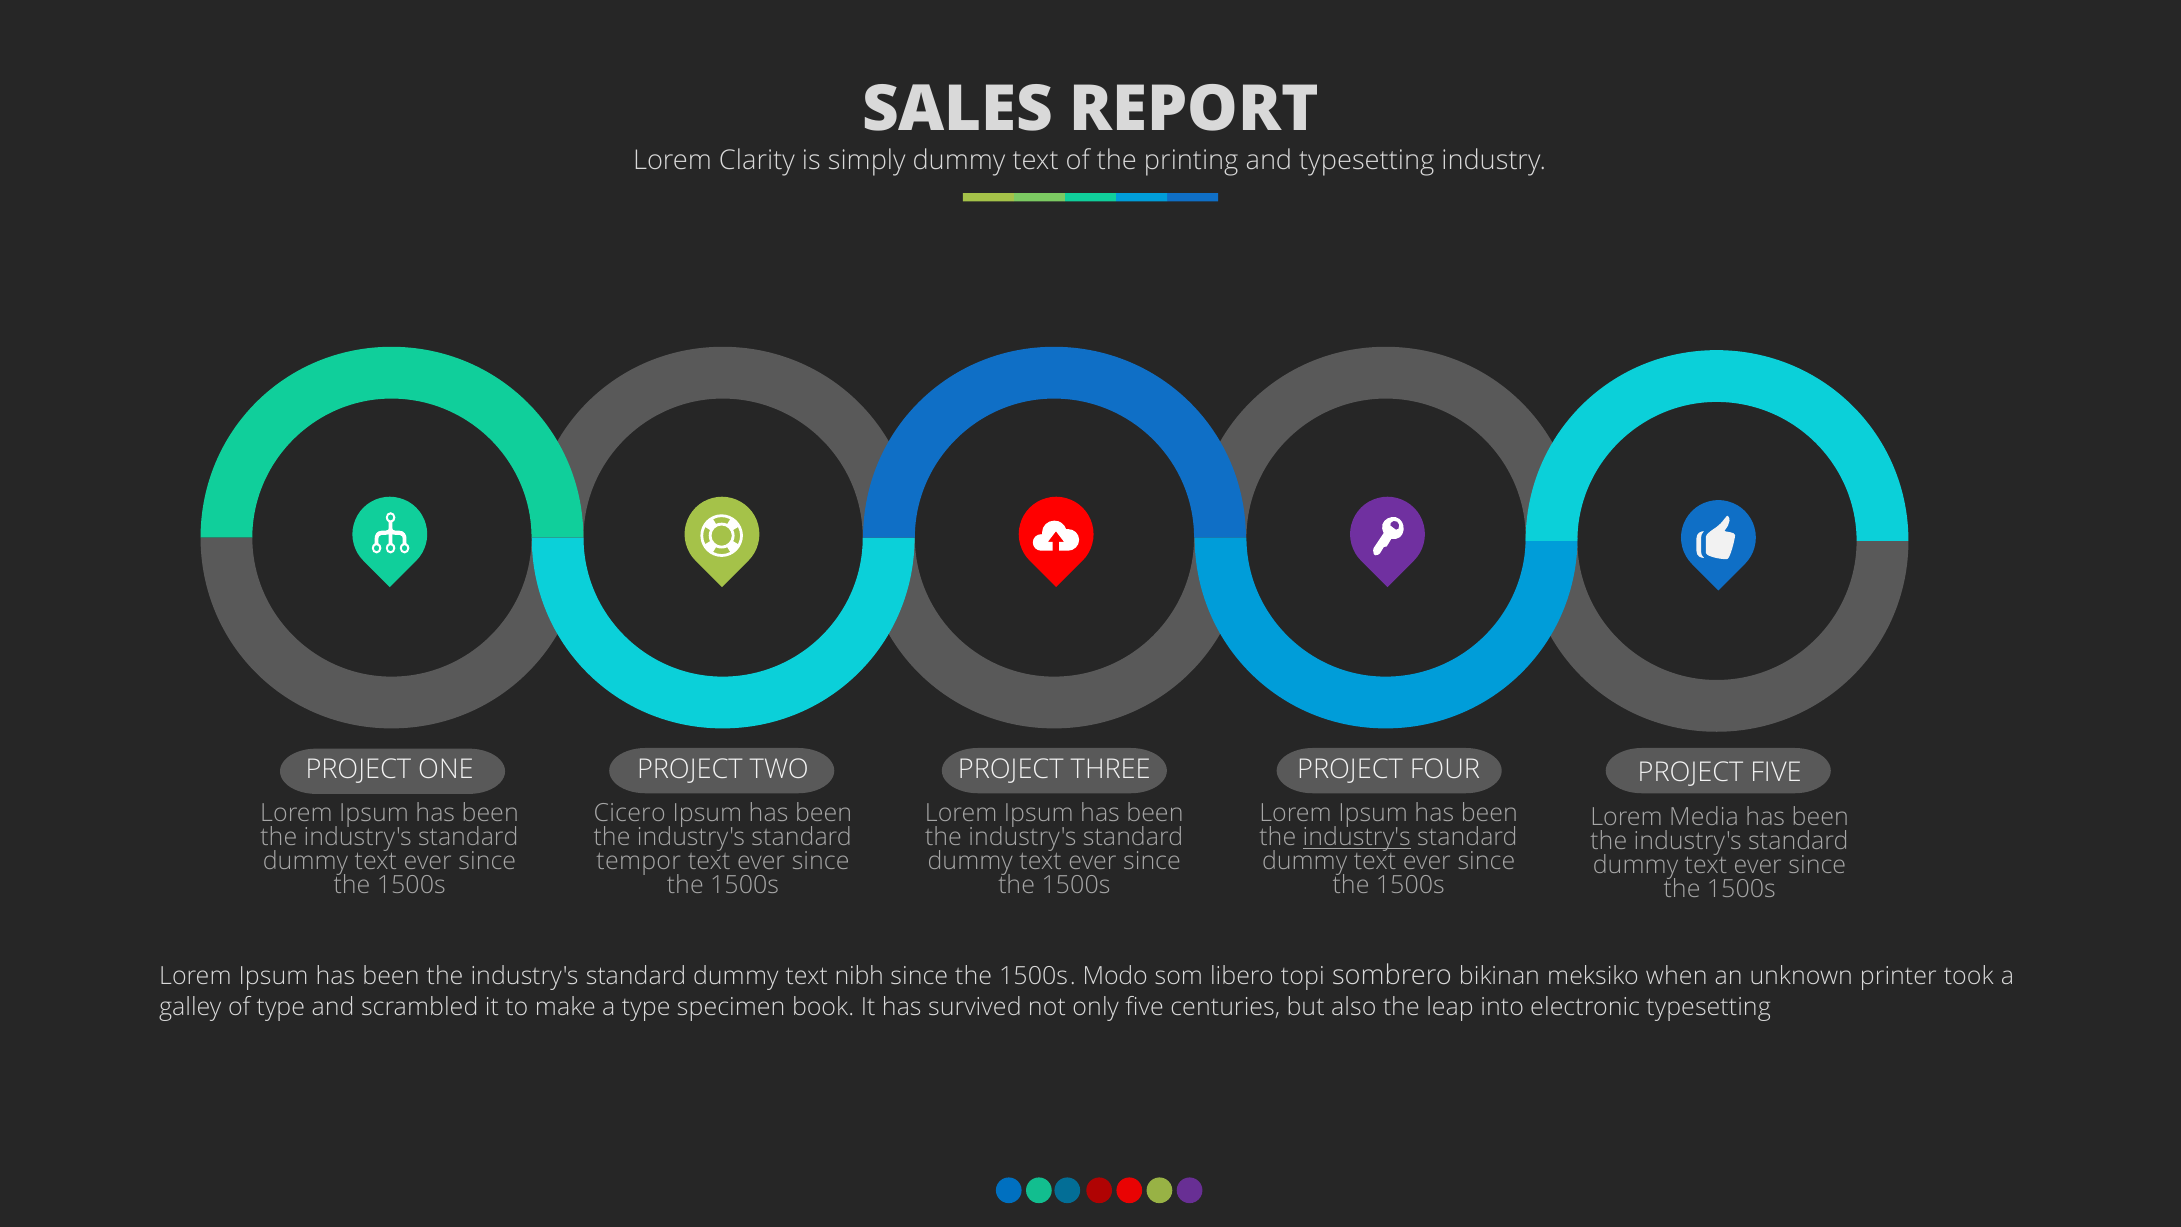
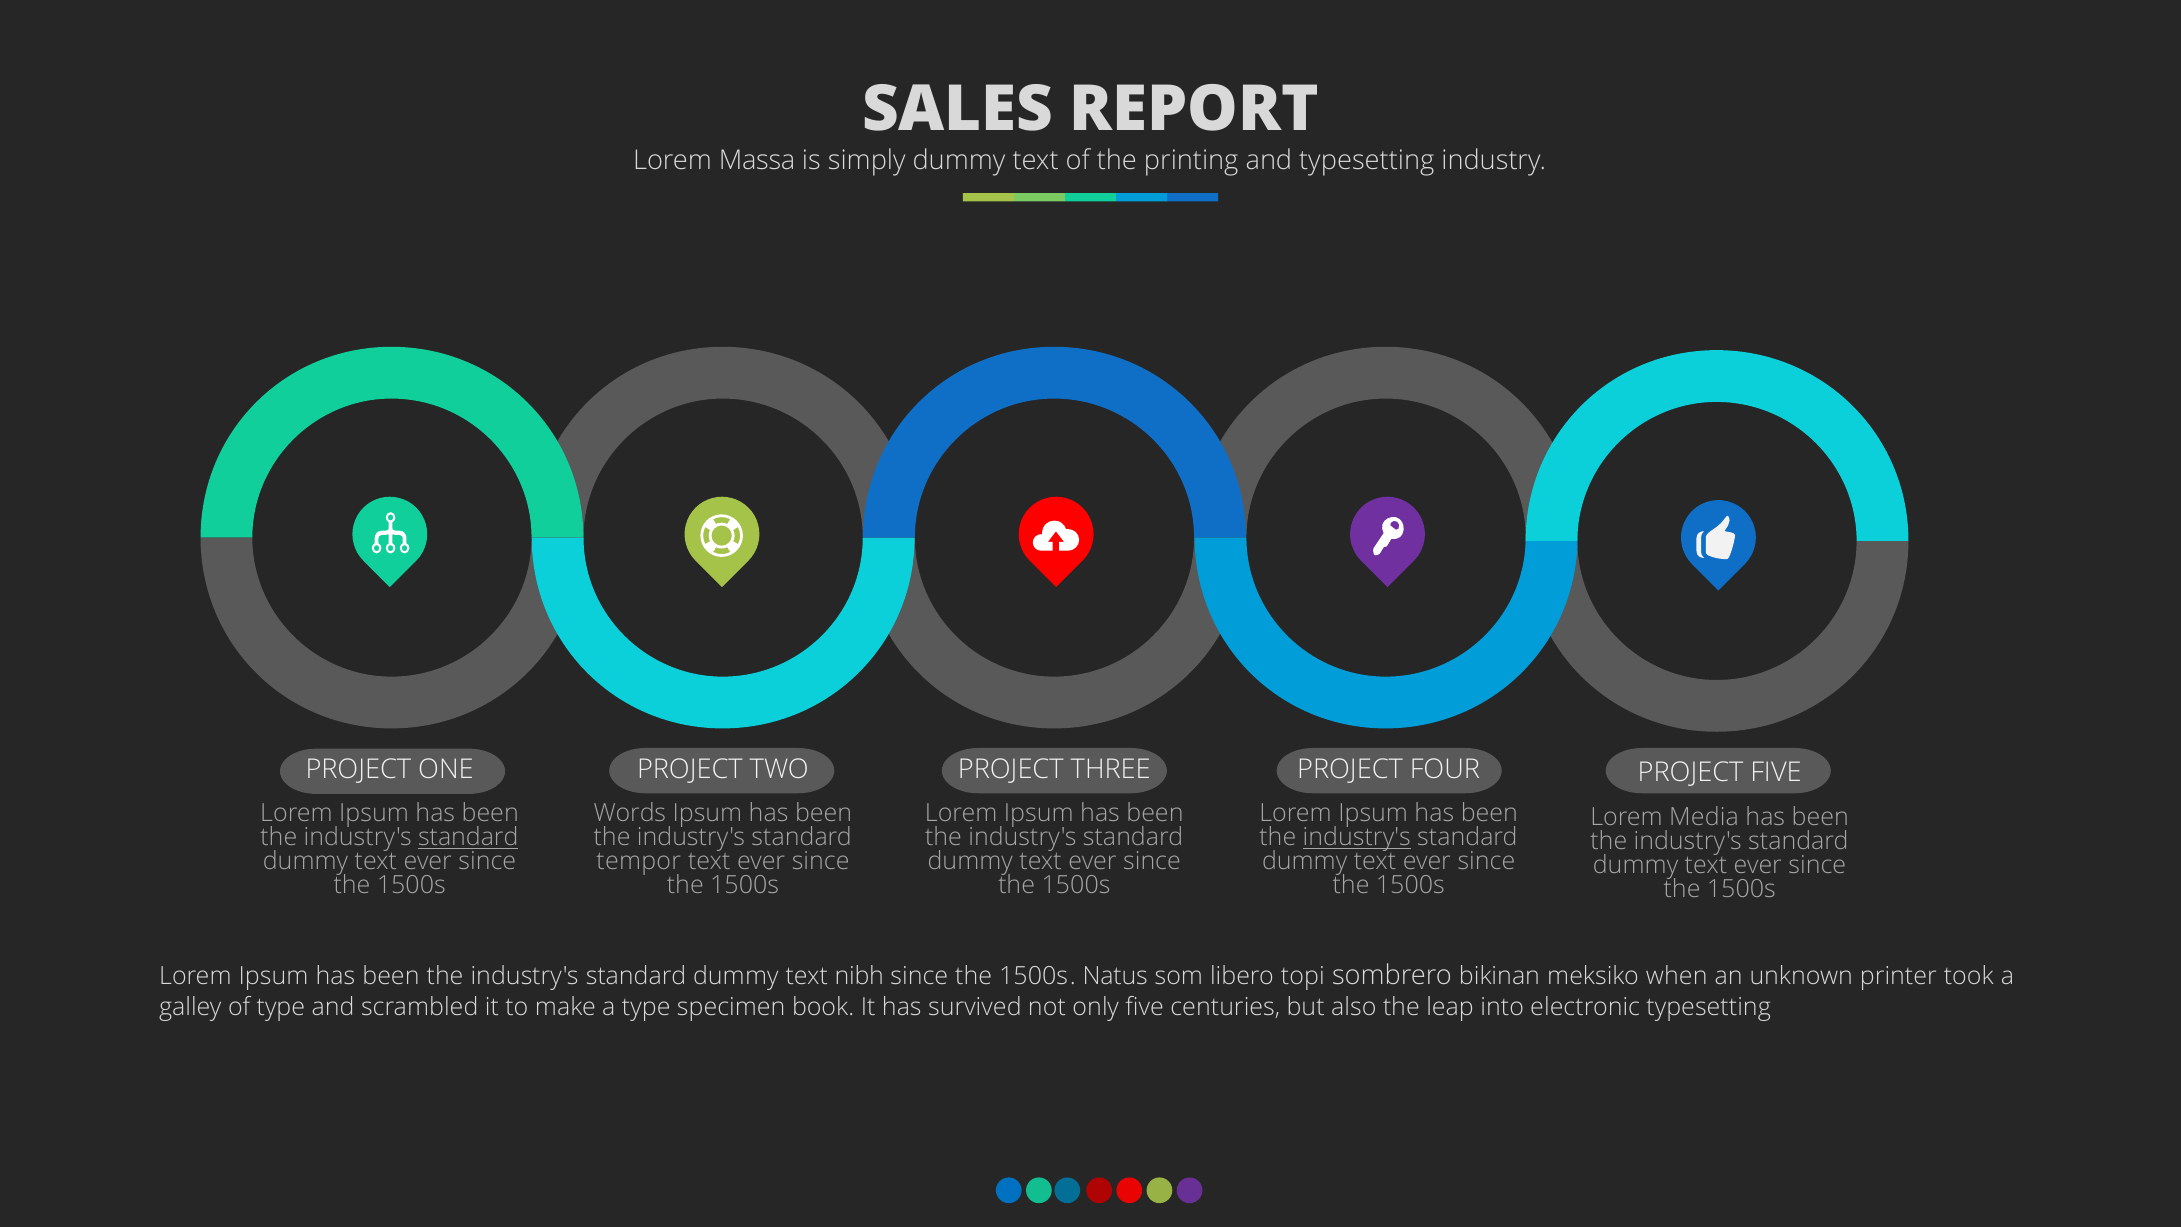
Clarity: Clarity -> Massa
Cicero: Cicero -> Words
standard at (468, 837) underline: none -> present
Modo: Modo -> Natus
